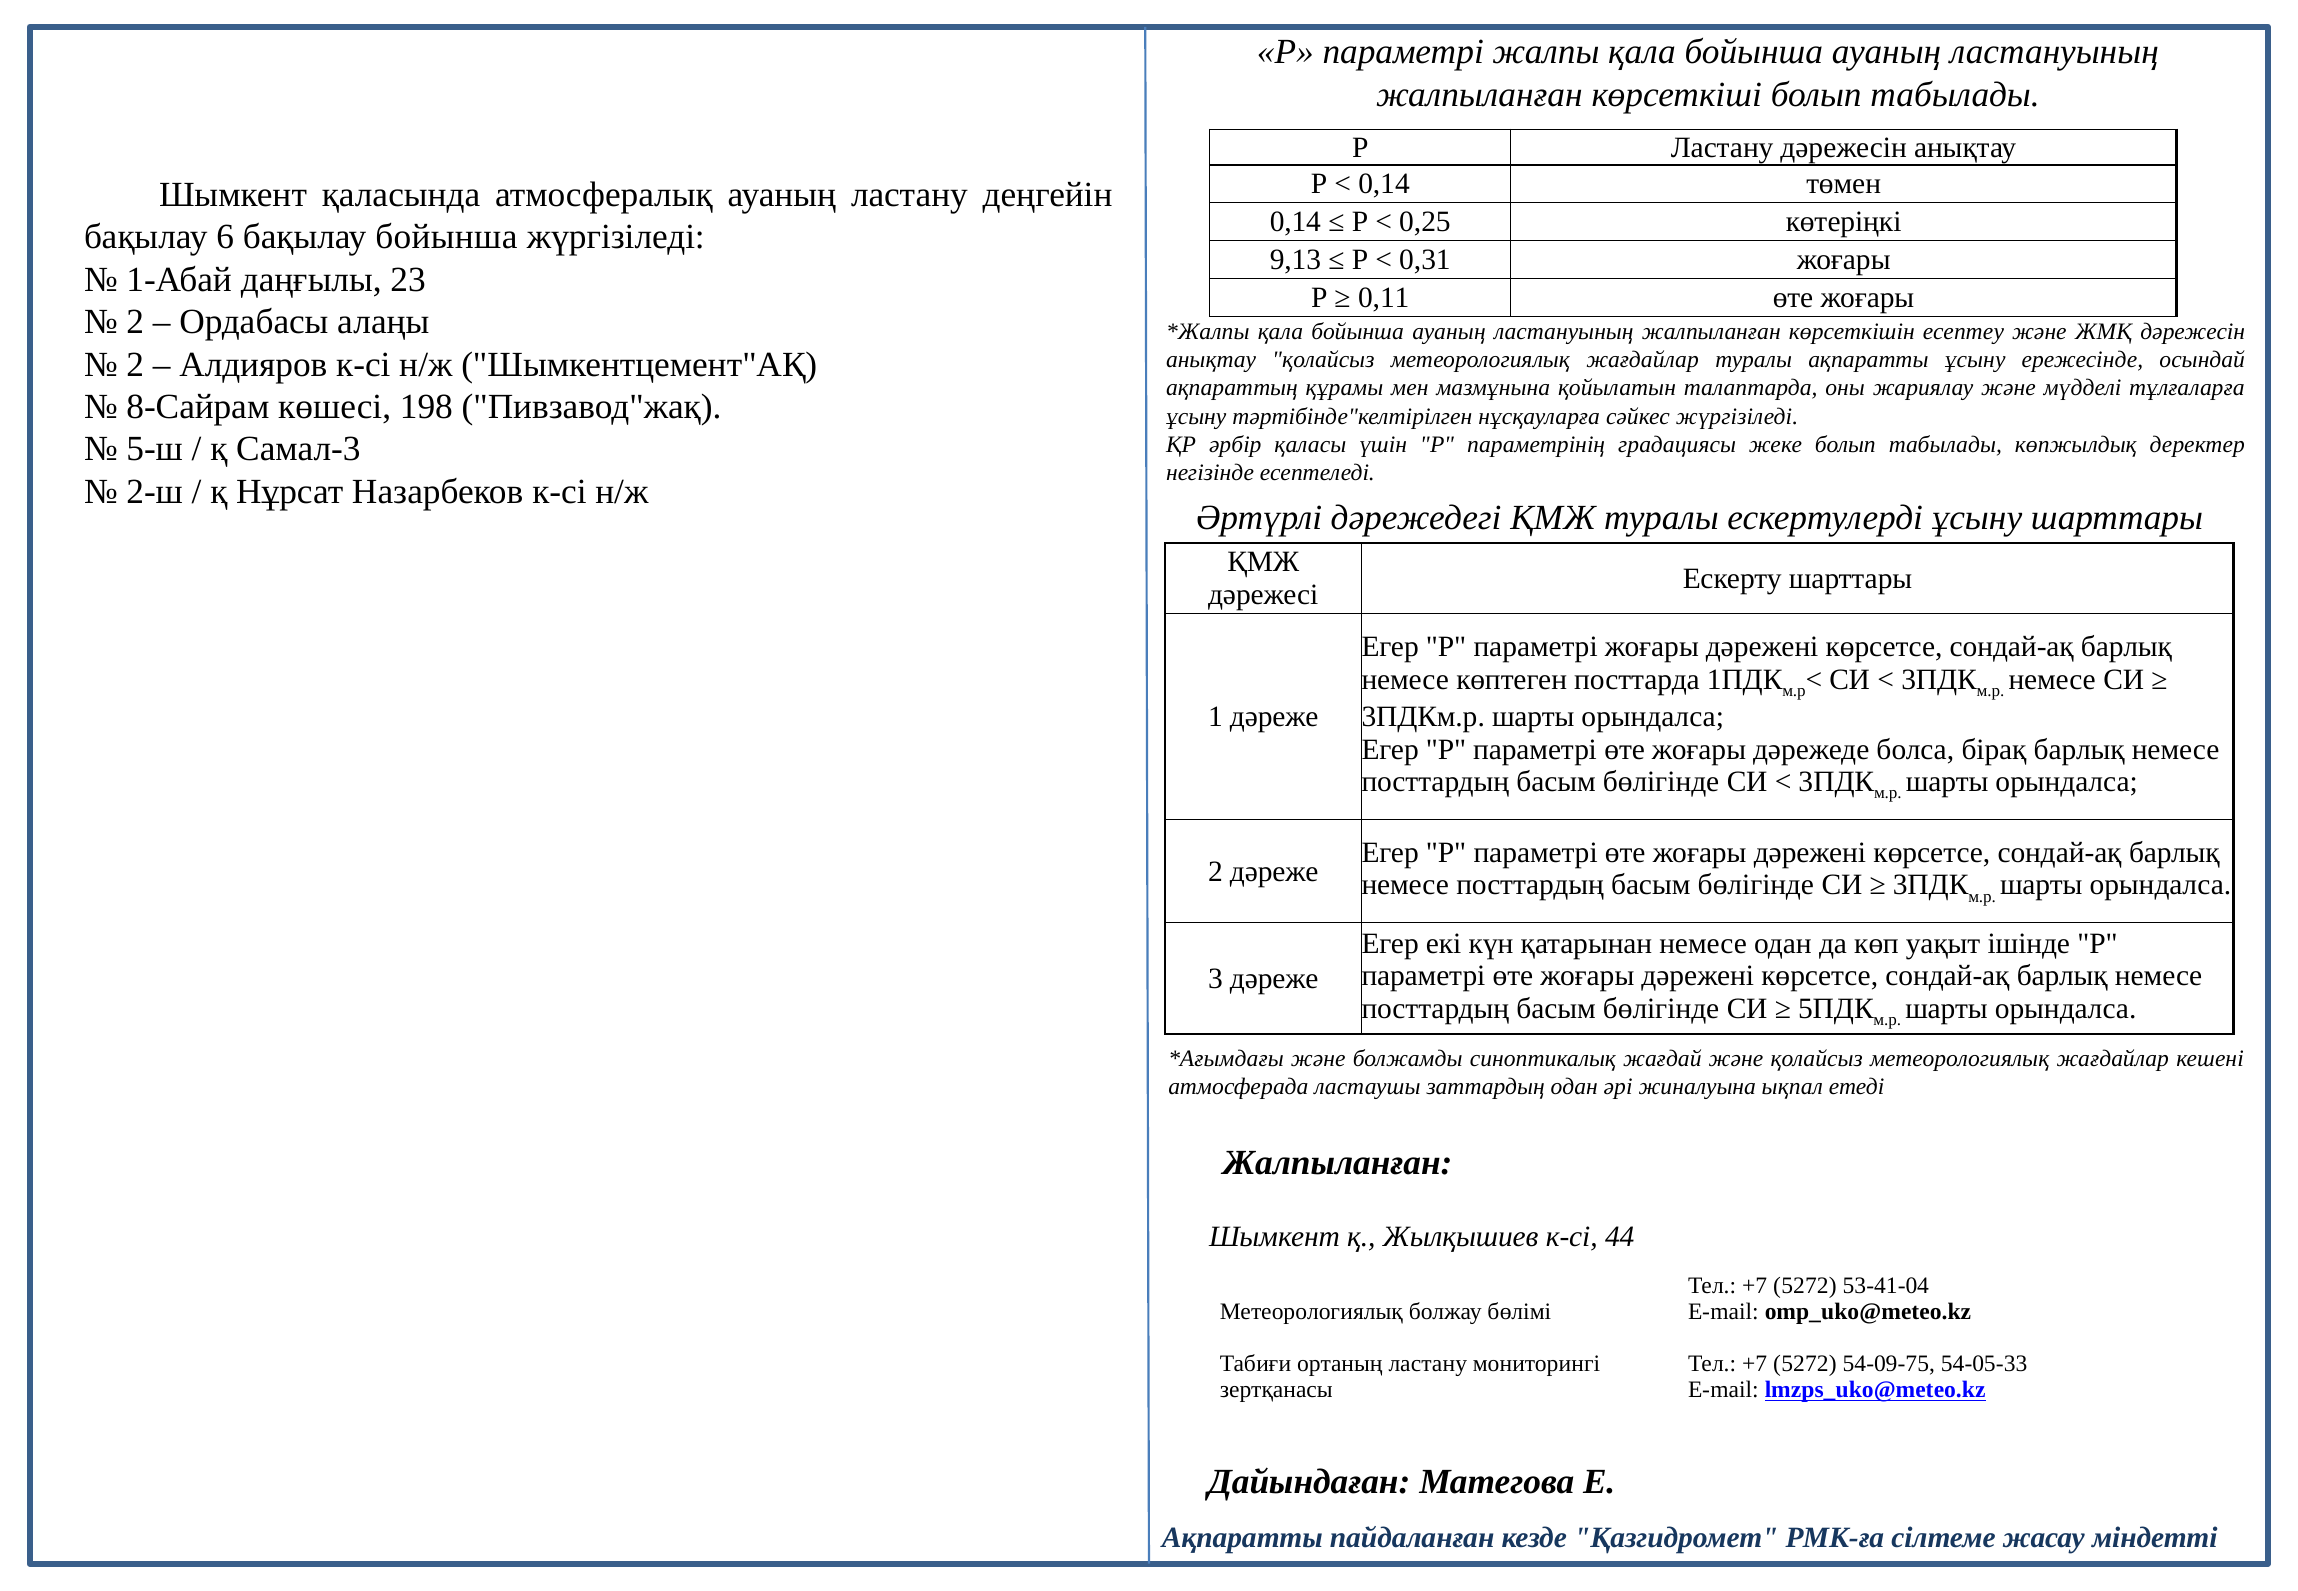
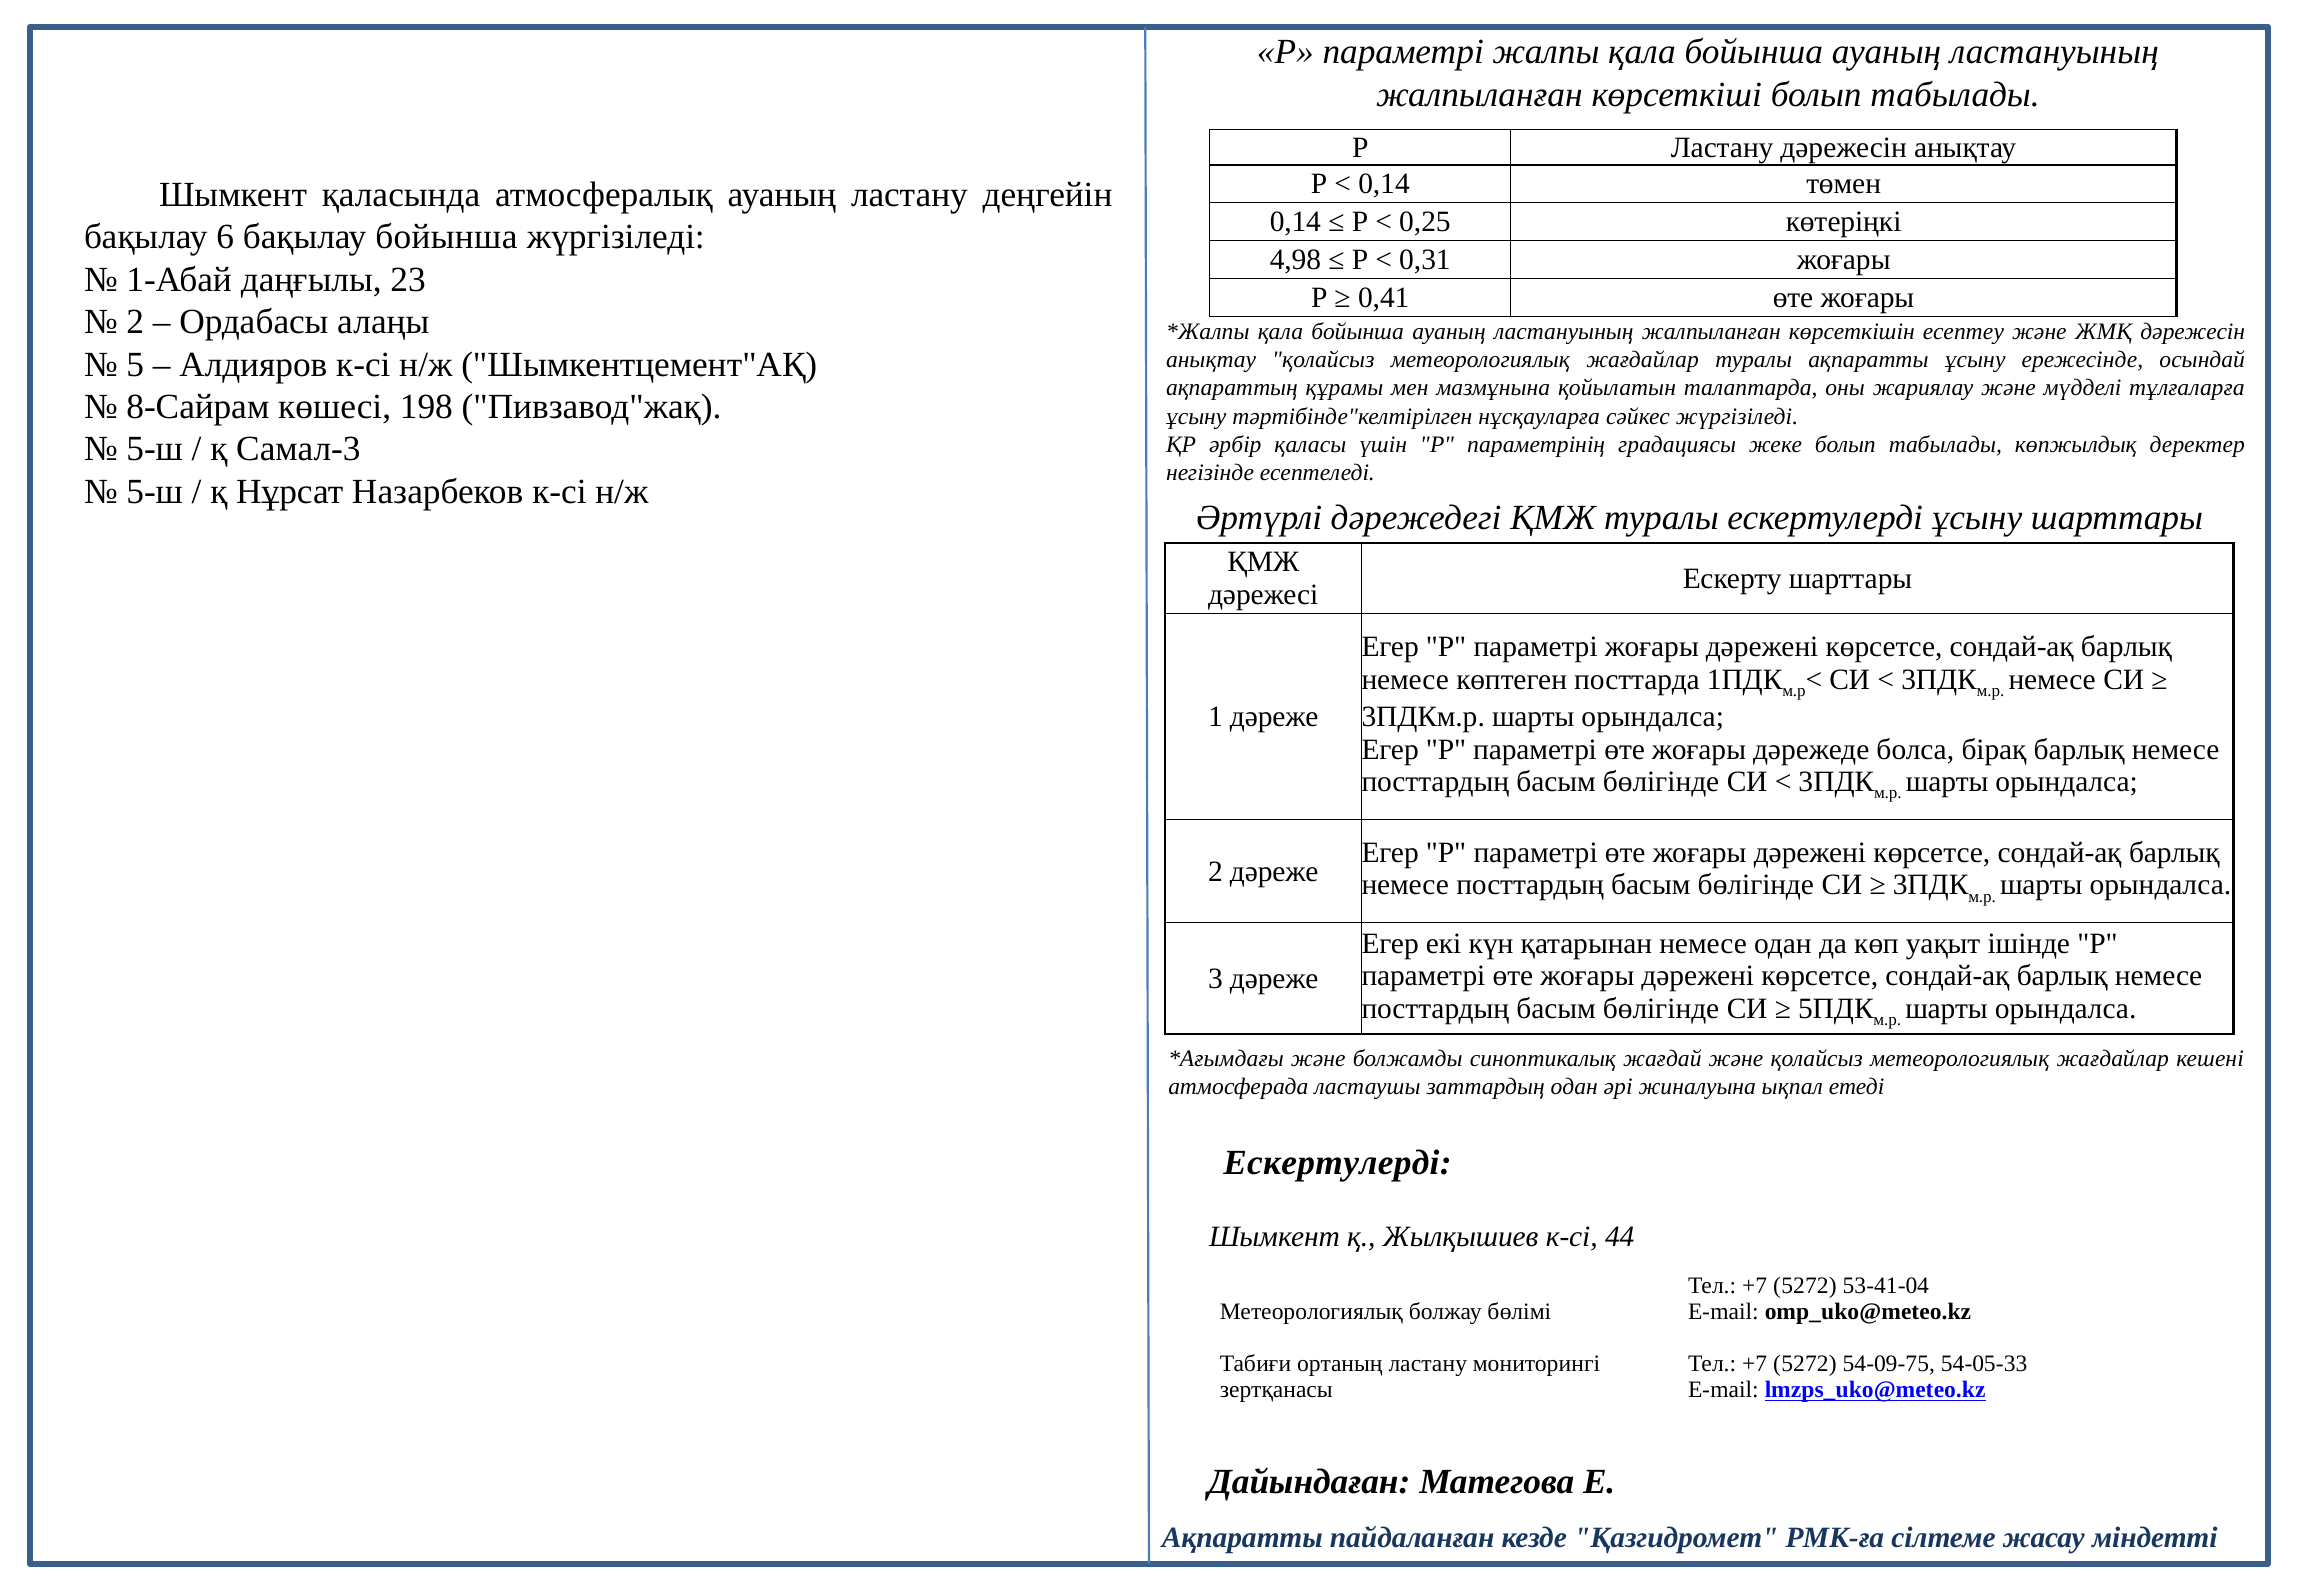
9,13: 9,13 -> 4,98
0,11: 0,11 -> 0,41
2 at (135, 364): 2 -> 5
2-ш at (155, 492): 2-ш -> 5-ш
Жалпыланған at (1338, 1163): Жалпыланған -> Ескертулерді
